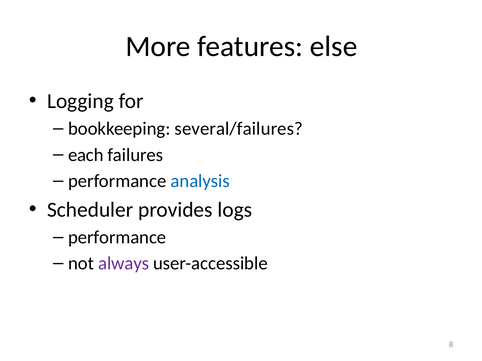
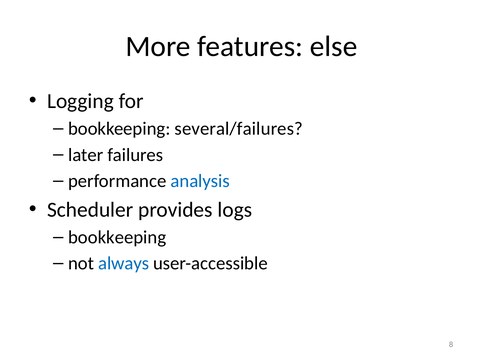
each: each -> later
performance at (117, 238): performance -> bookkeeping
always colour: purple -> blue
